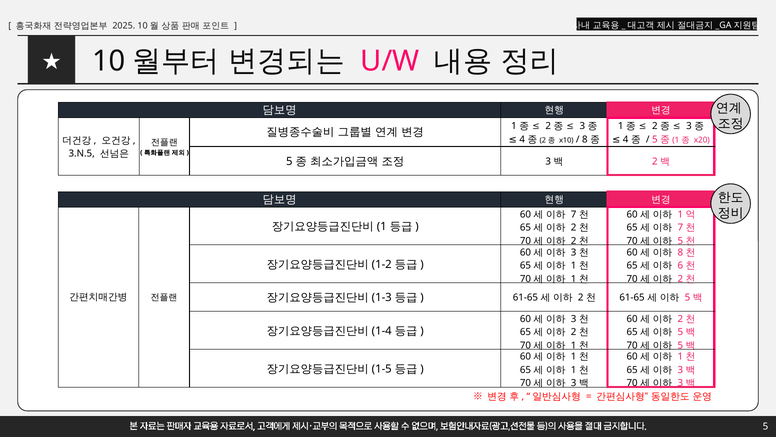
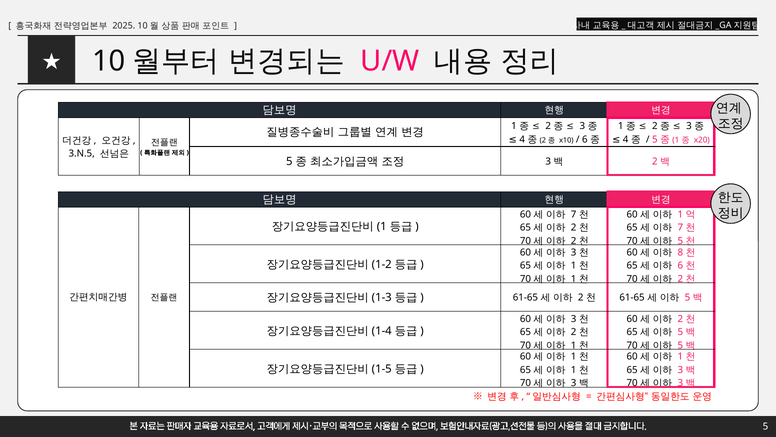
8 at (585, 139): 8 -> 6
